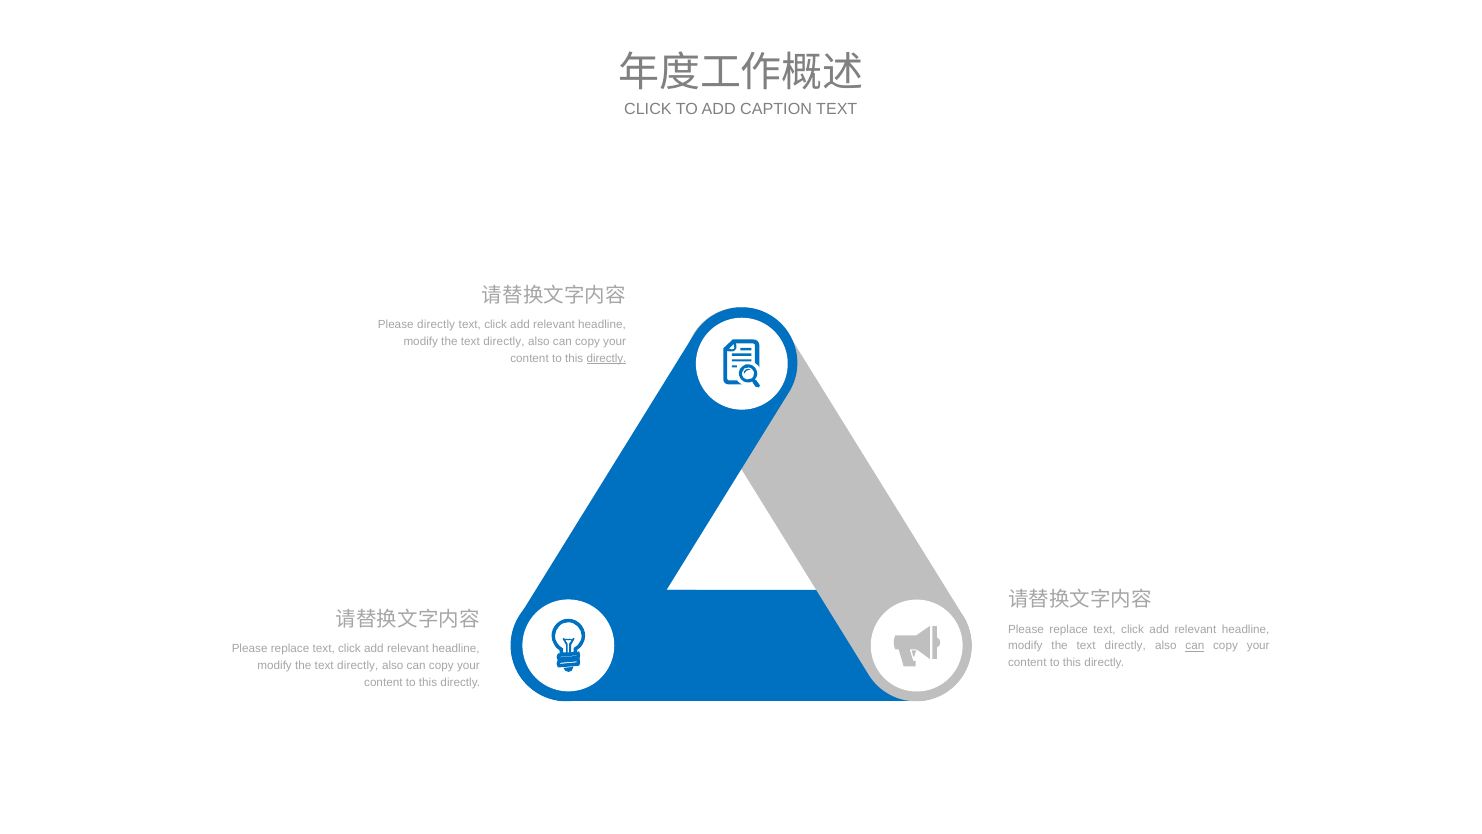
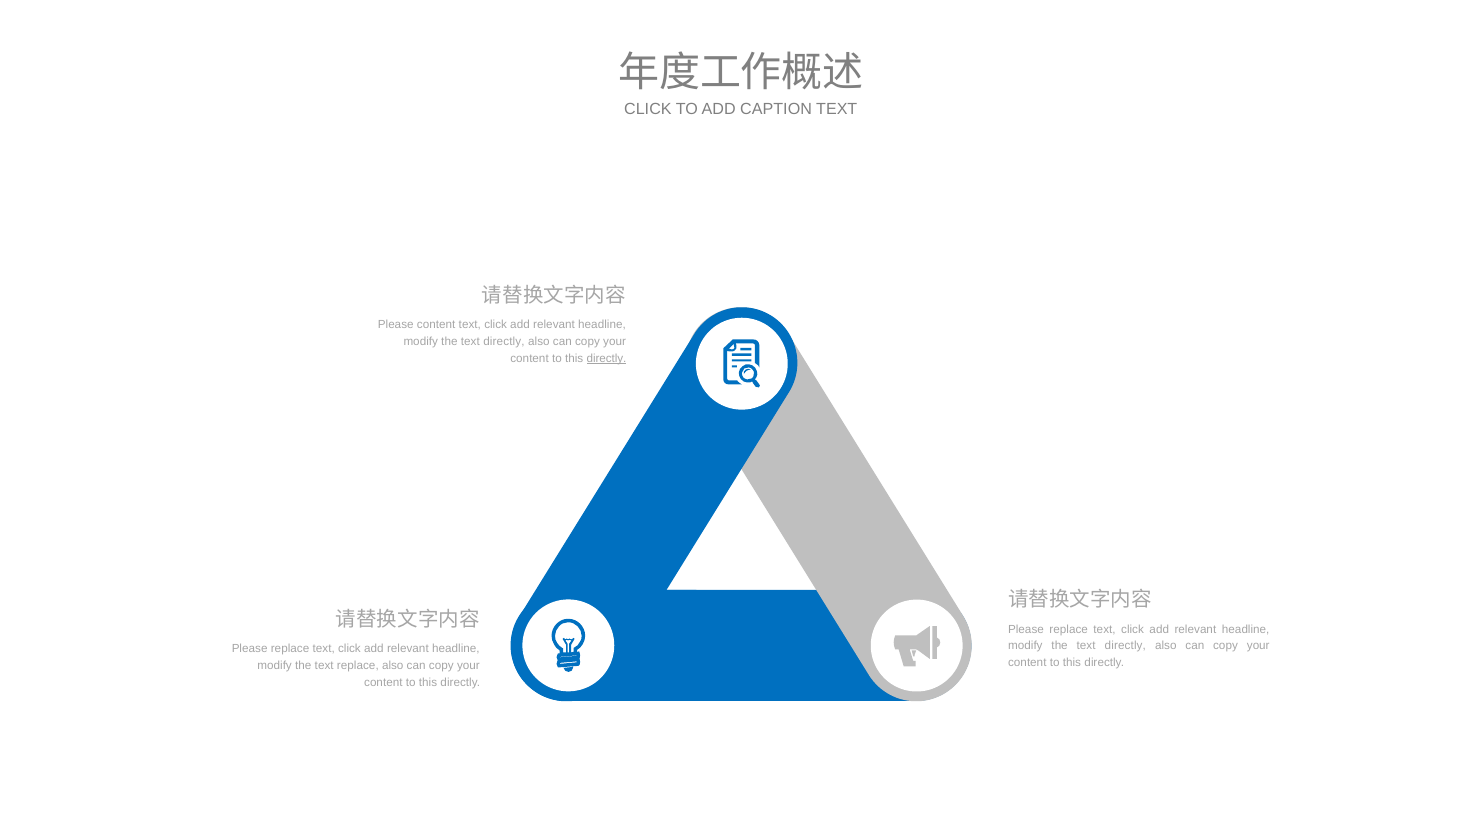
Please directly: directly -> content
can at (1195, 646) underline: present -> none
directly at (358, 665): directly -> replace
